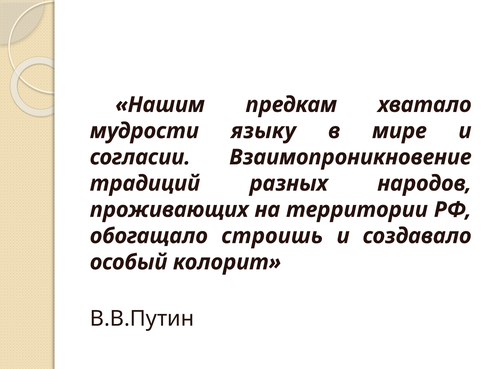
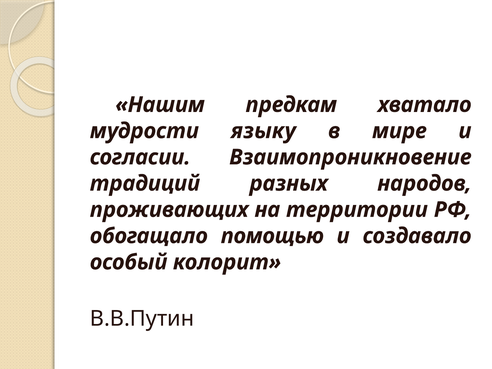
строишь: строишь -> помощью
